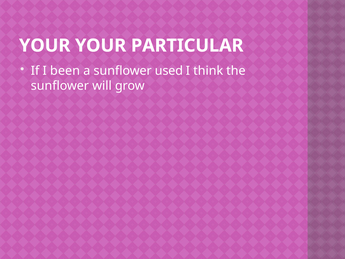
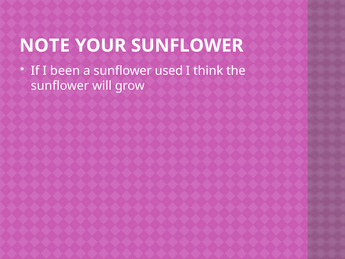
YOUR at (45, 46): YOUR -> NOTE
YOUR PARTICULAR: PARTICULAR -> SUNFLOWER
